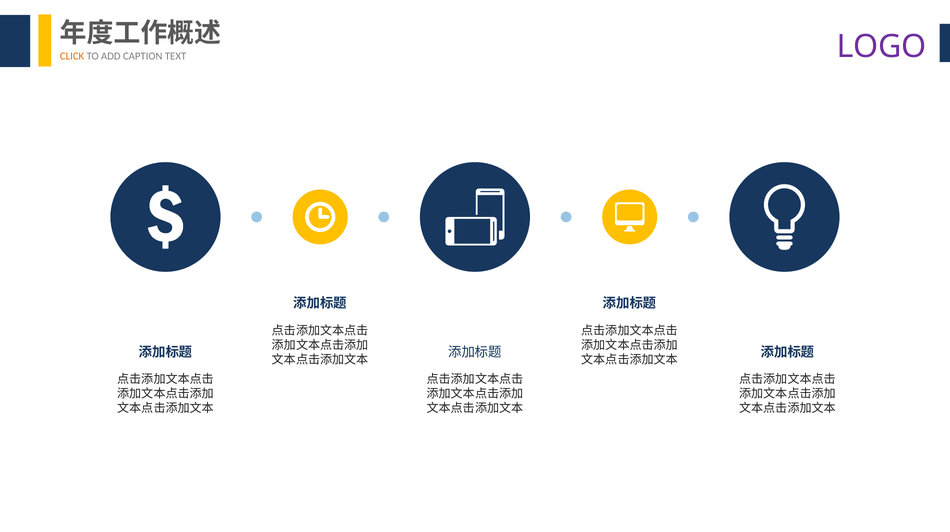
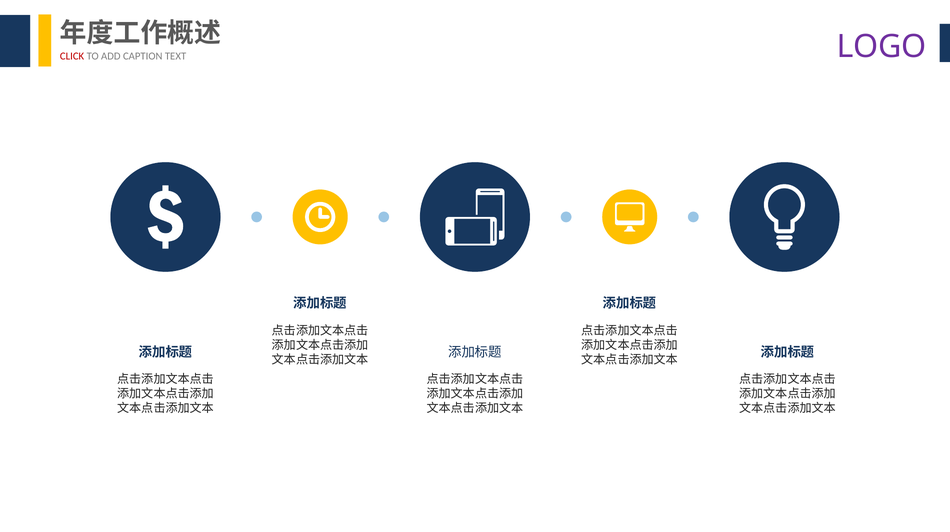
CLICK colour: orange -> red
